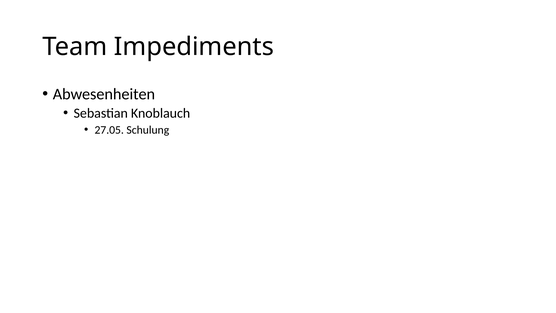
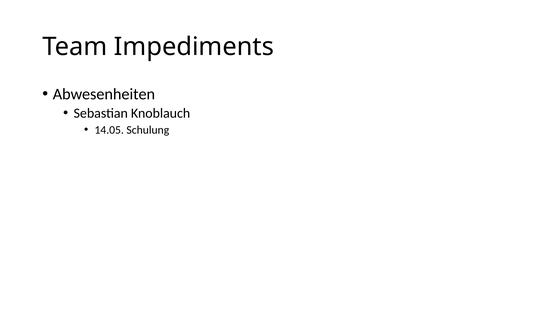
27.05: 27.05 -> 14.05
